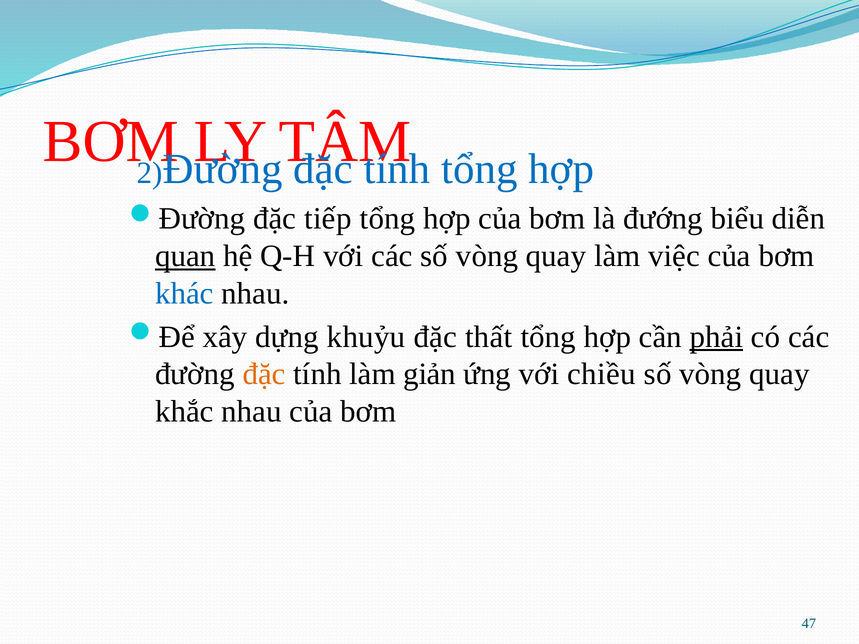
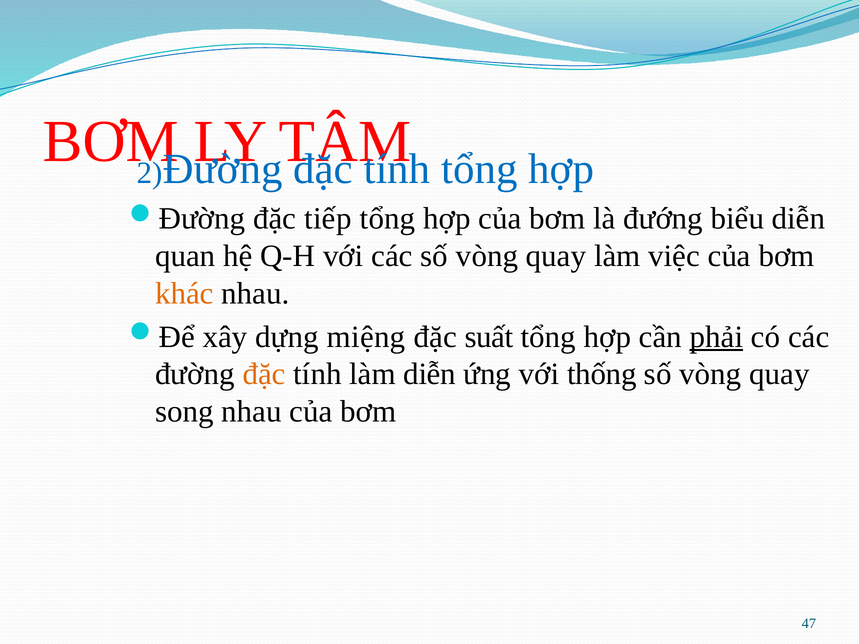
quan underline: present -> none
khác colour: blue -> orange
khuỷu: khuỷu -> miệng
thất: thất -> suất
làm giản: giản -> diễn
chiều: chiều -> thống
khắc: khắc -> song
